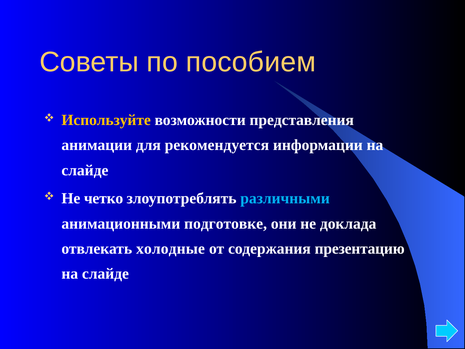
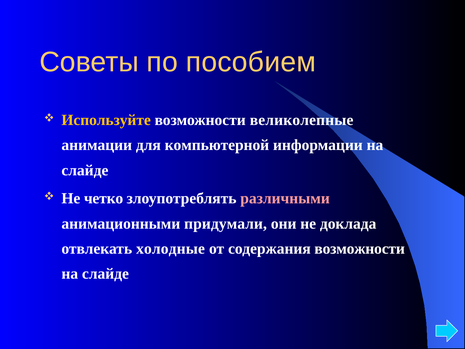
представления: представления -> великолепные
рекомендуется: рекомендуется -> компьютерной
различными colour: light blue -> pink
подготовке: подготовке -> придумали
содержания презентацию: презентацию -> возможности
